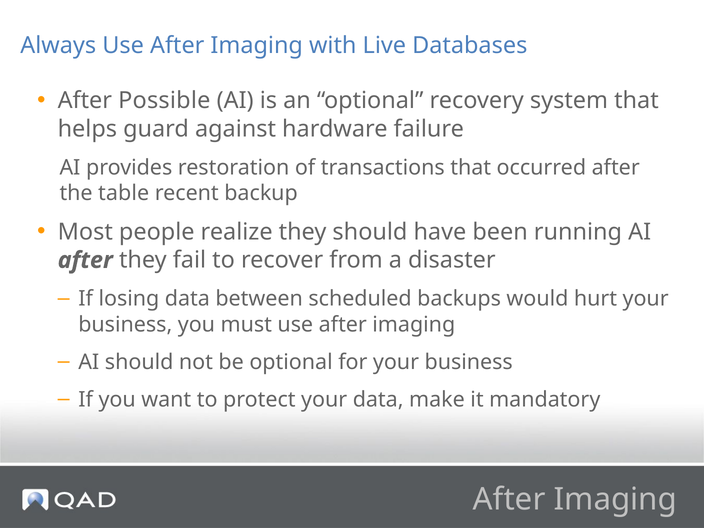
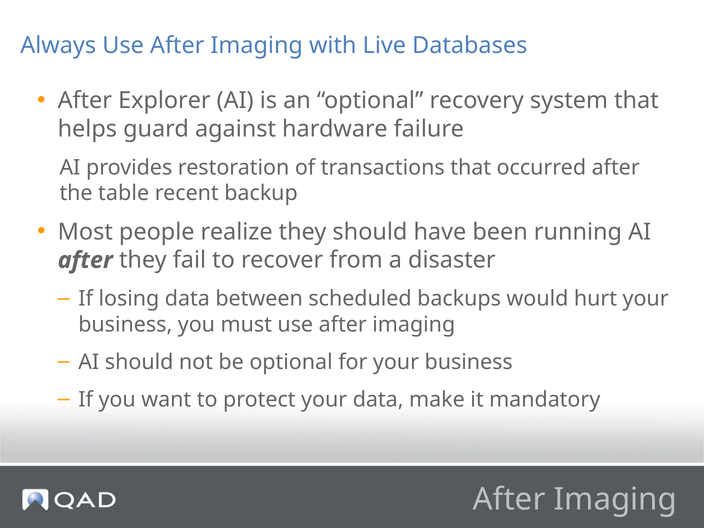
Possible: Possible -> Explorer
